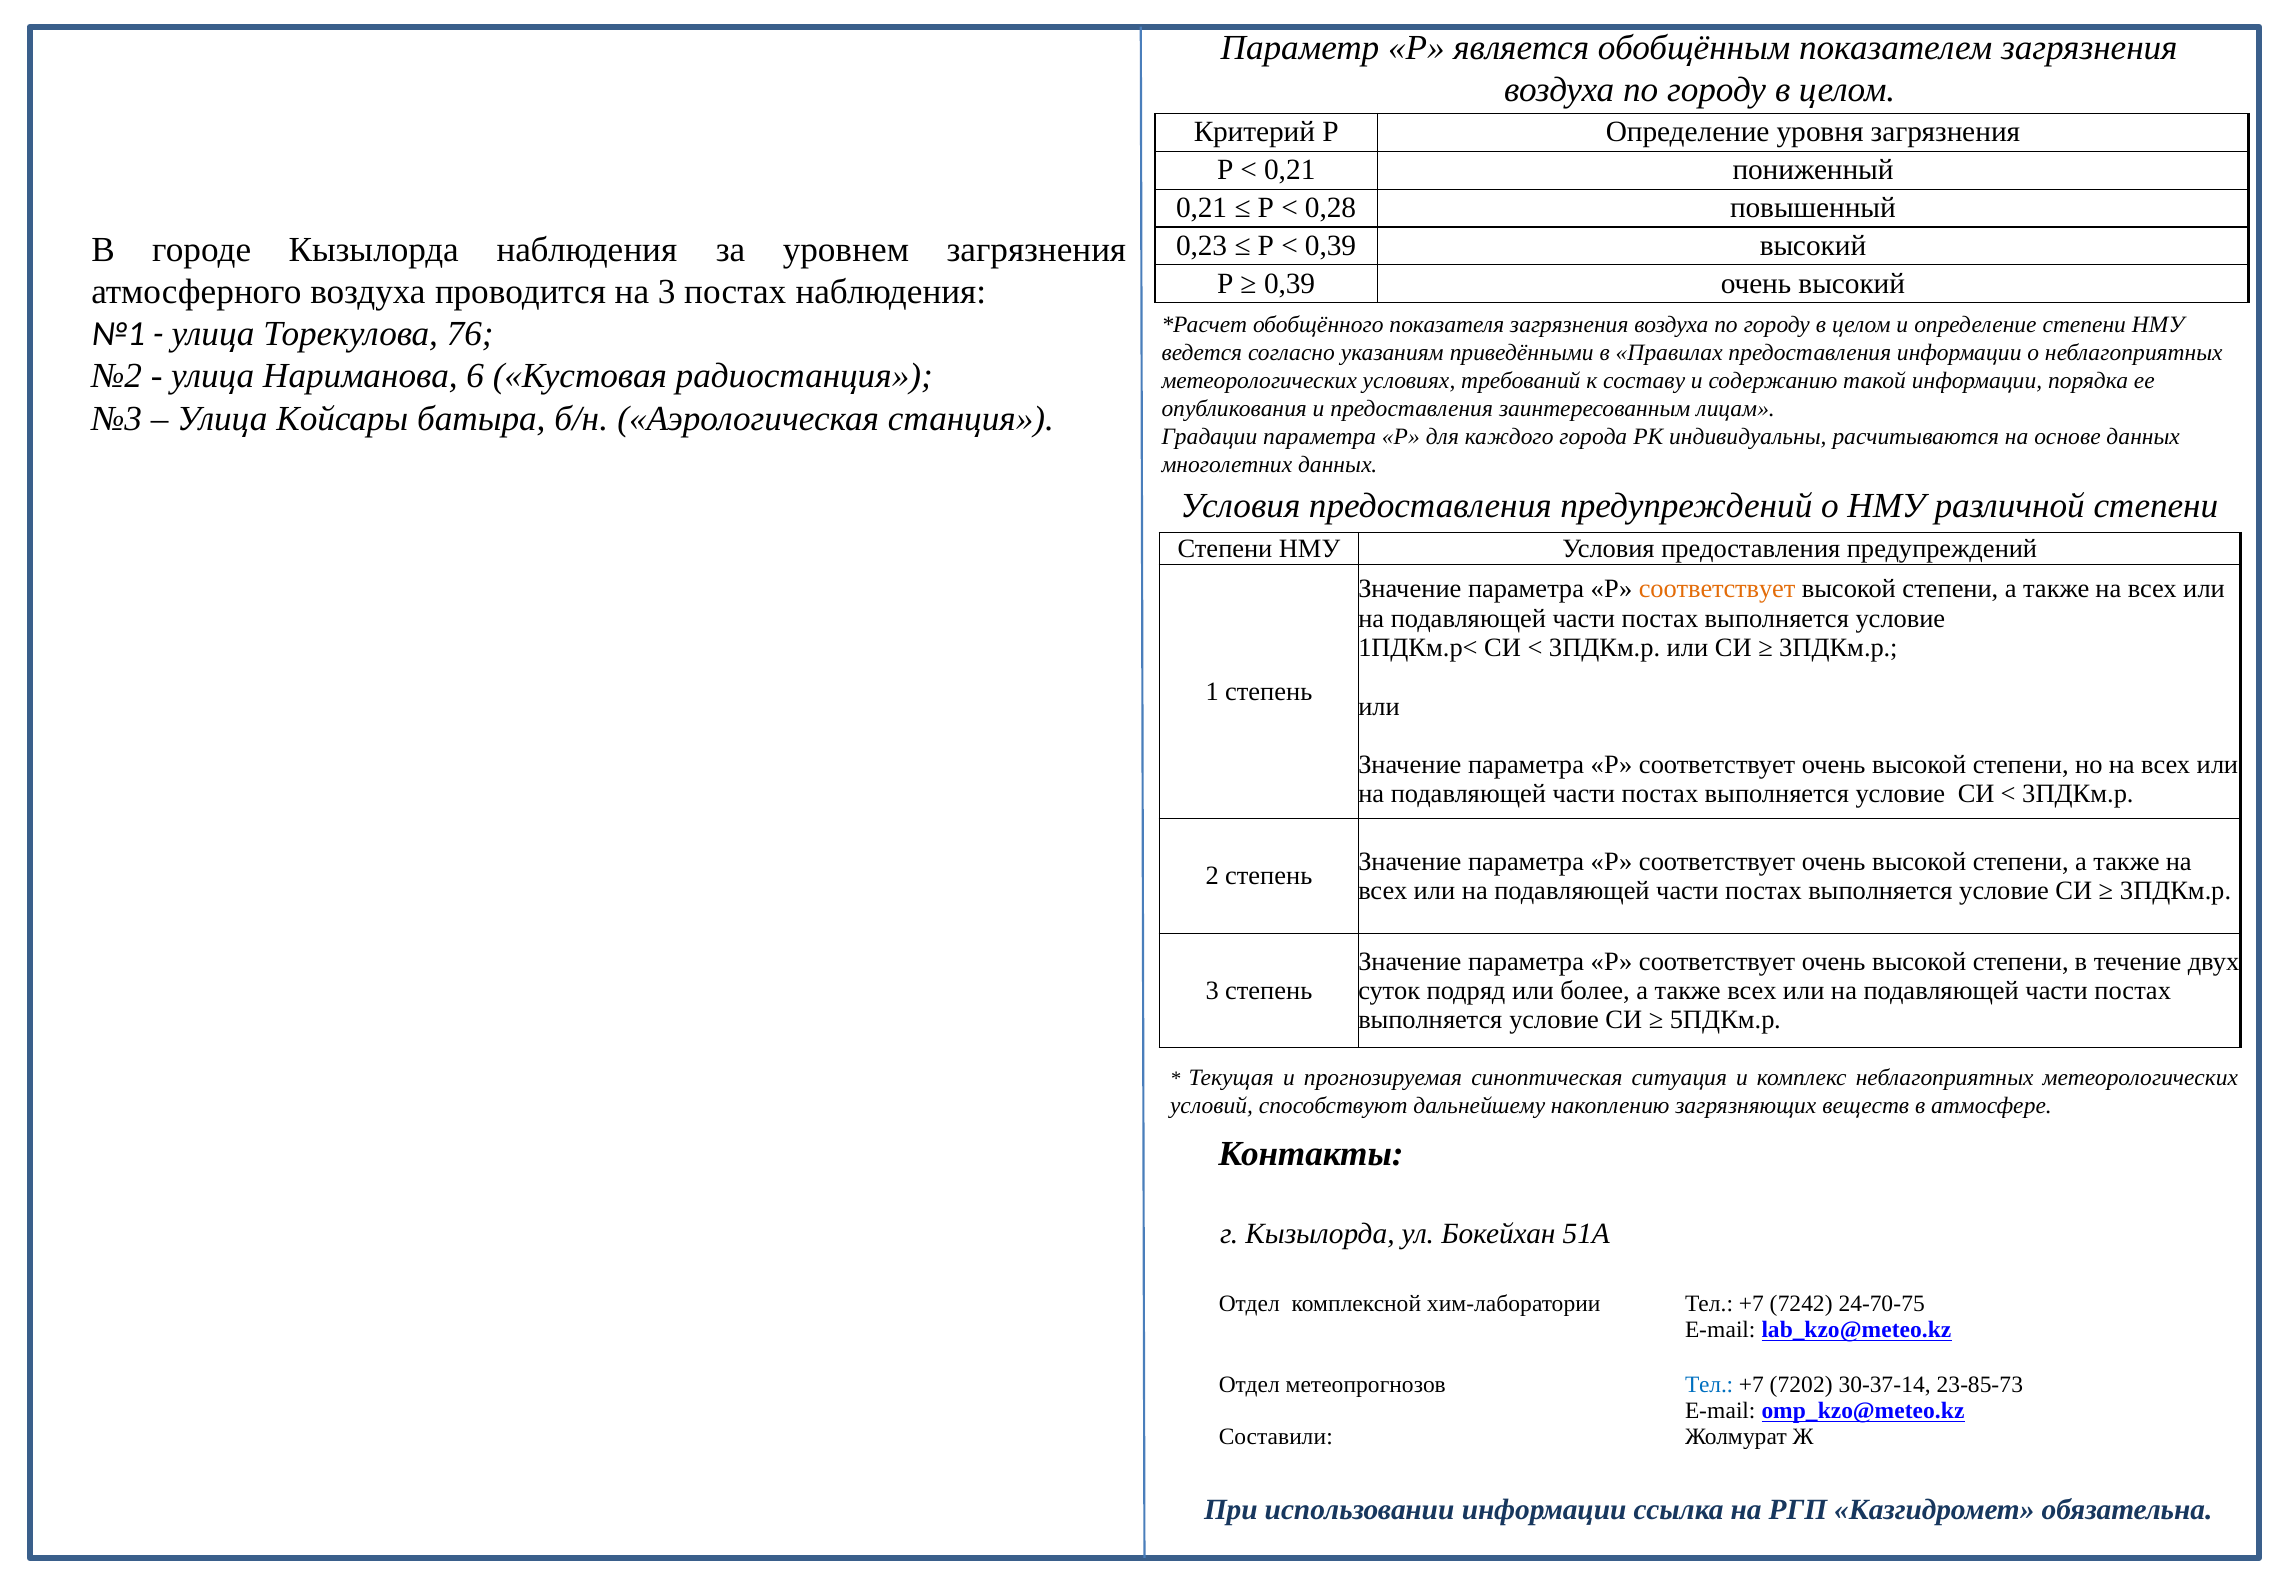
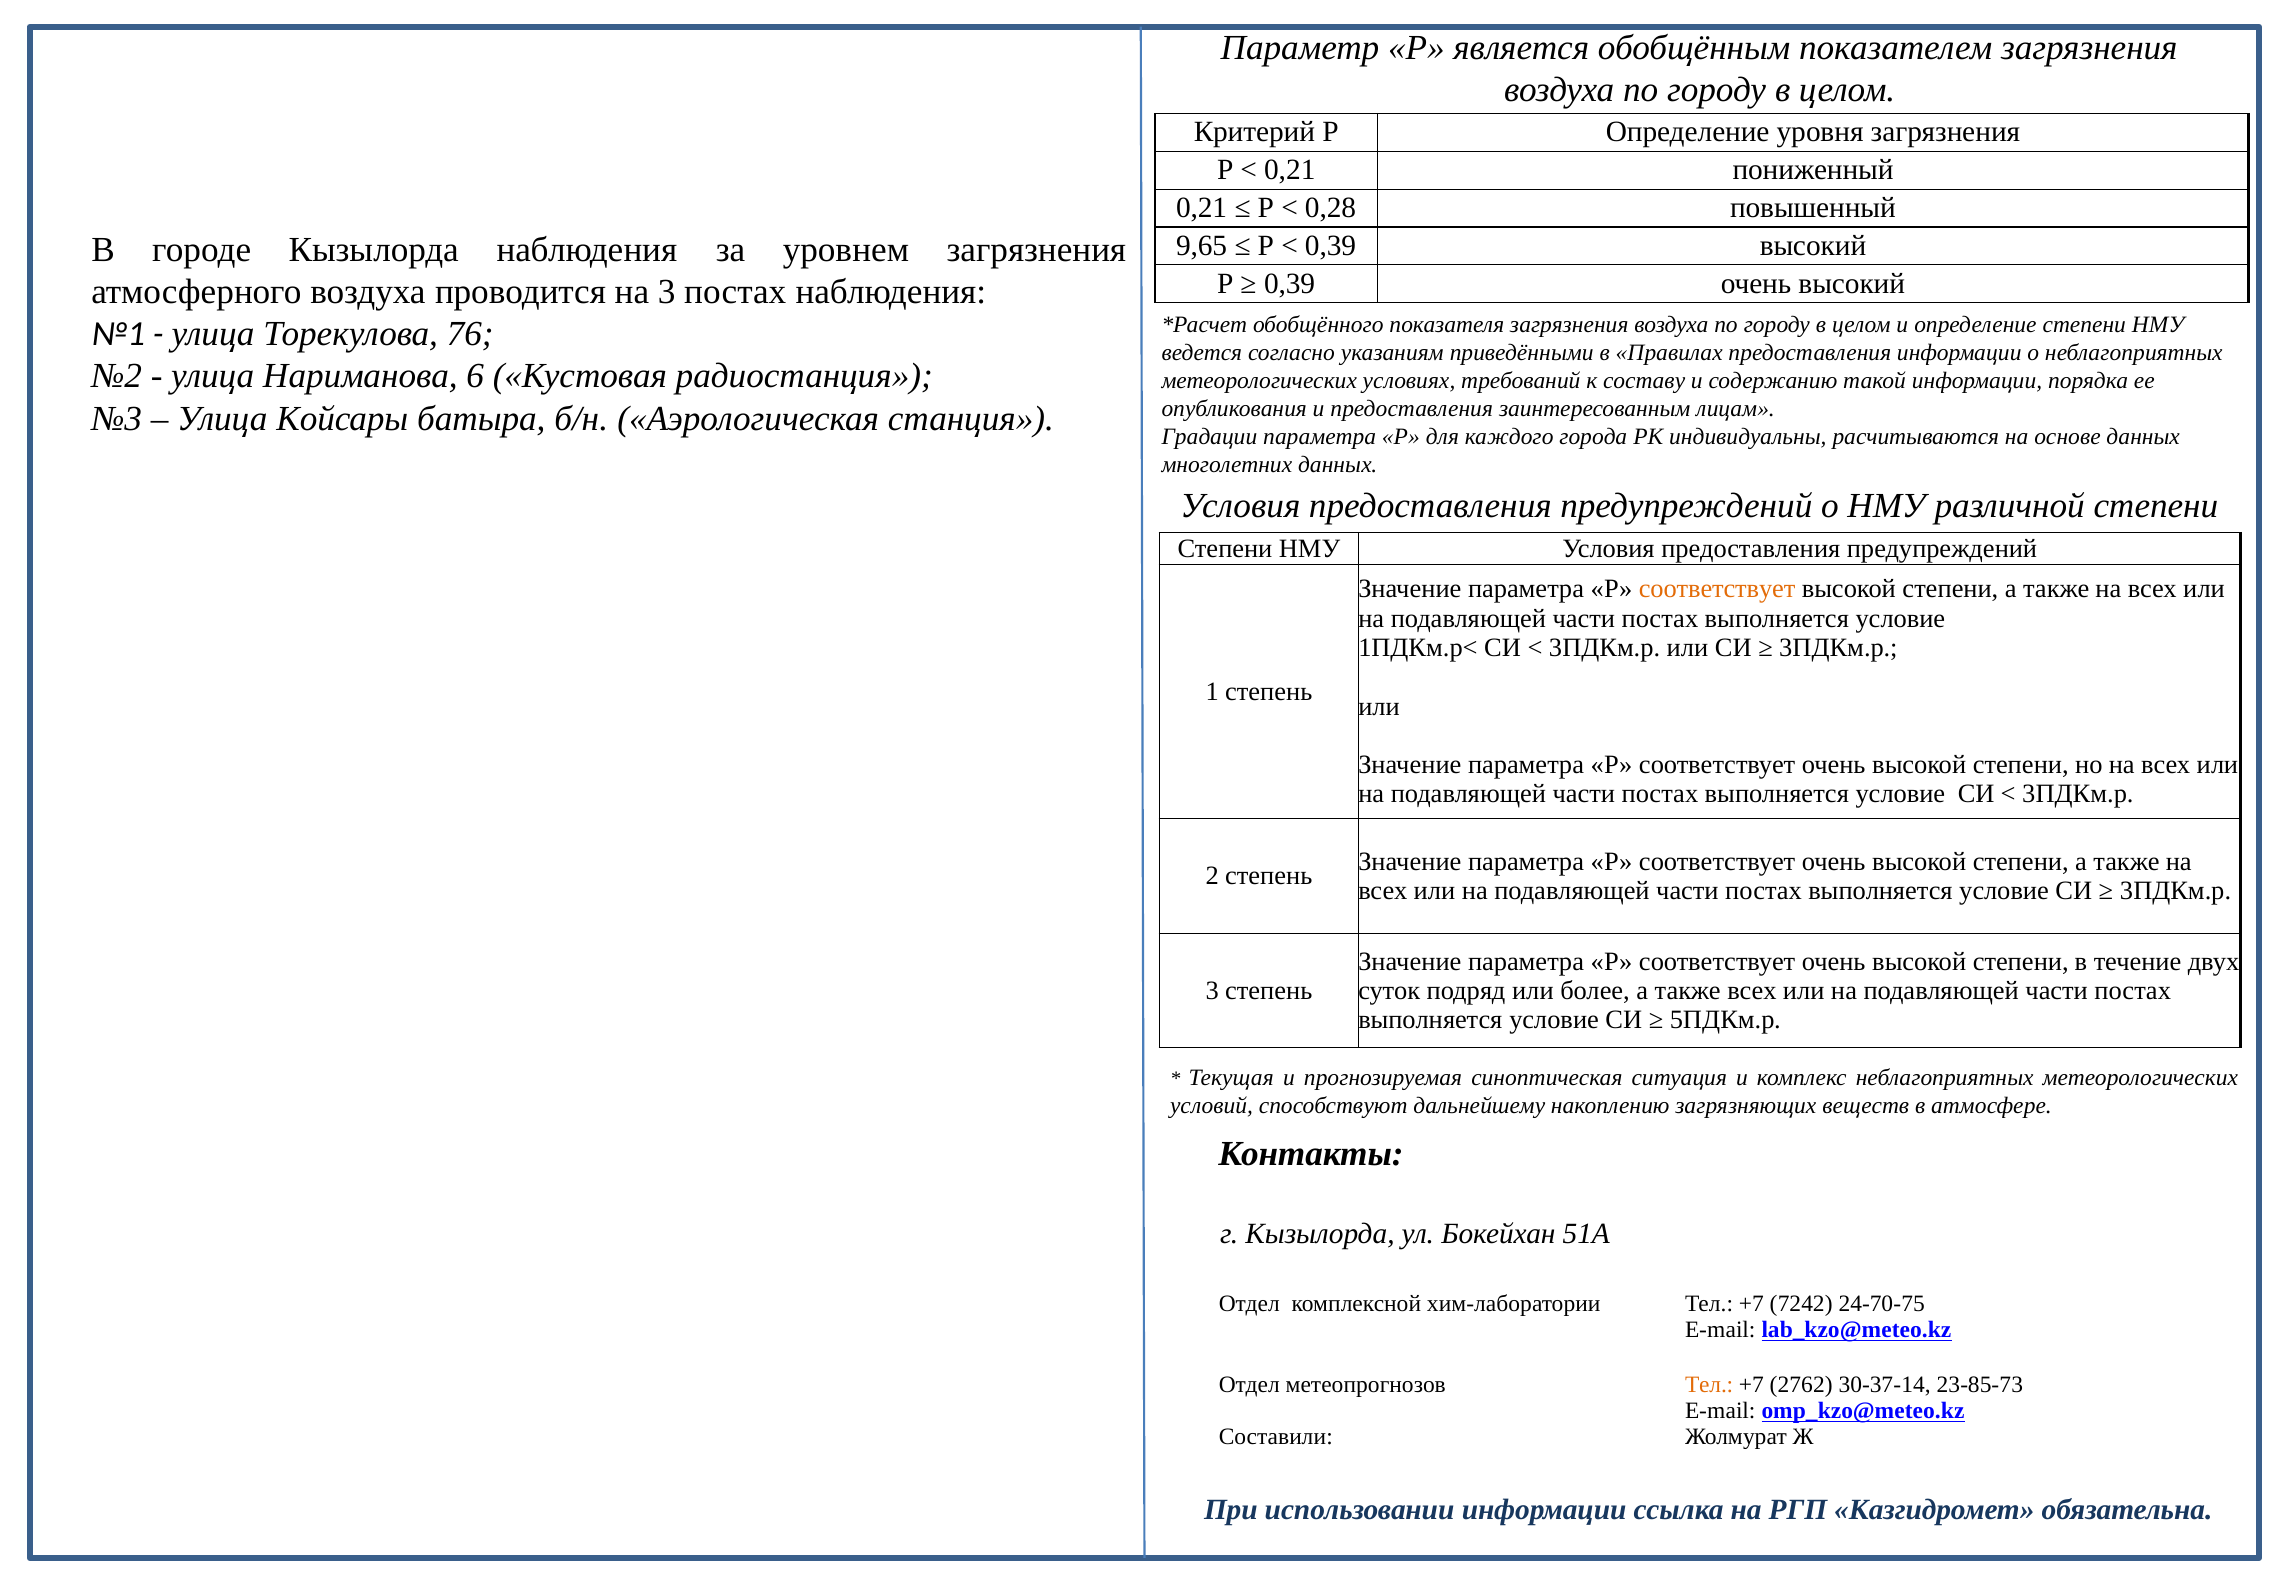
0,23: 0,23 -> 9,65
Тел at (1709, 1384) colour: blue -> orange
7202: 7202 -> 2762
